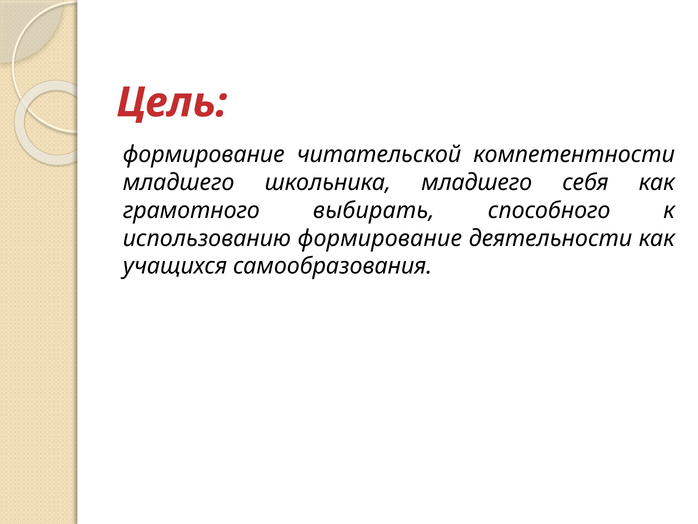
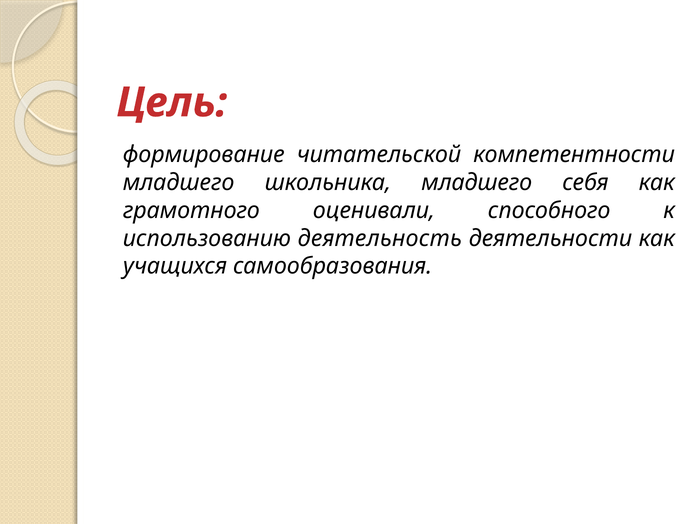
выбирать: выбирать -> оценивали
использованию формирование: формирование -> деятельность
